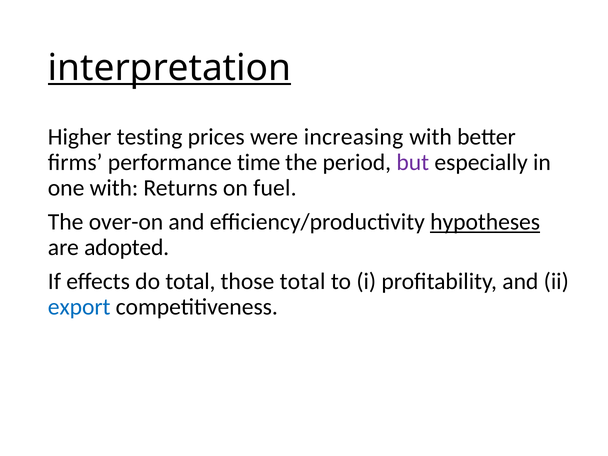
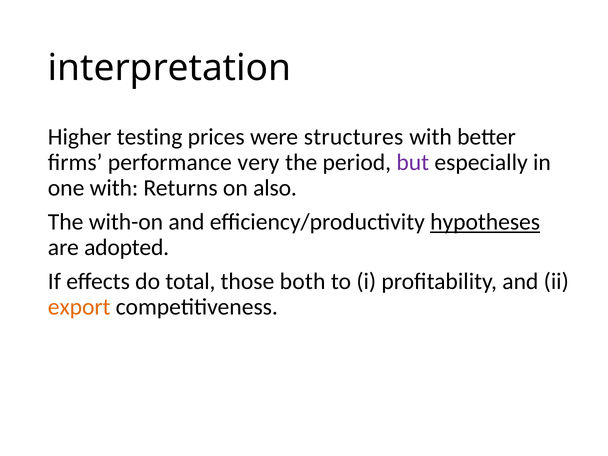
interpretation underline: present -> none
increasing: increasing -> structures
time: time -> very
fuel: fuel -> also
over-on: over-on -> with-on
those total: total -> both
export colour: blue -> orange
